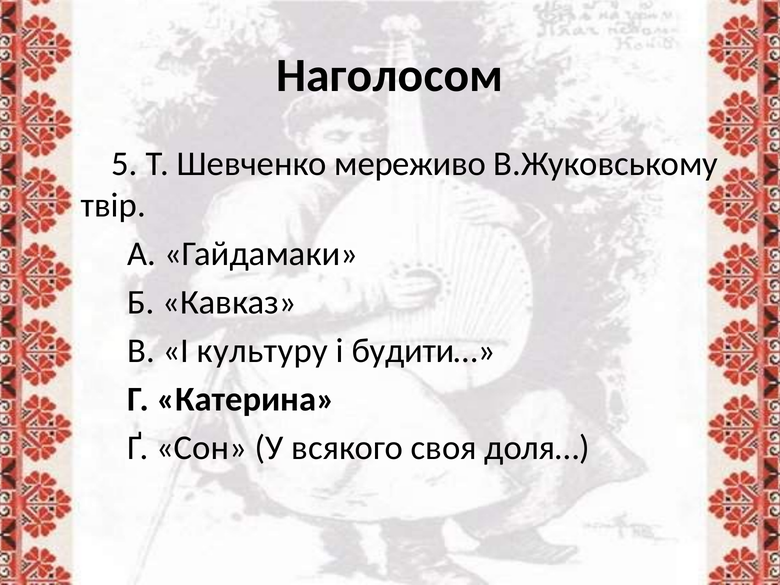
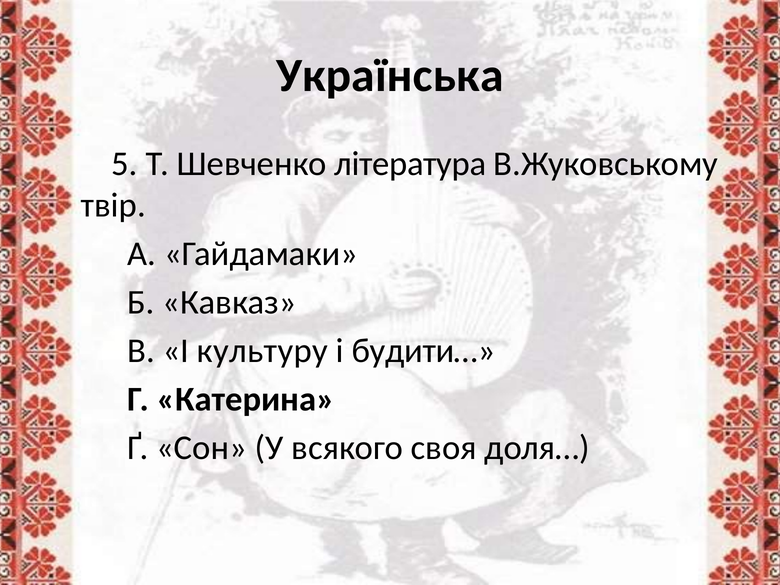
Наголосом: Наголосом -> Українська
мереживо: мереживо -> література
